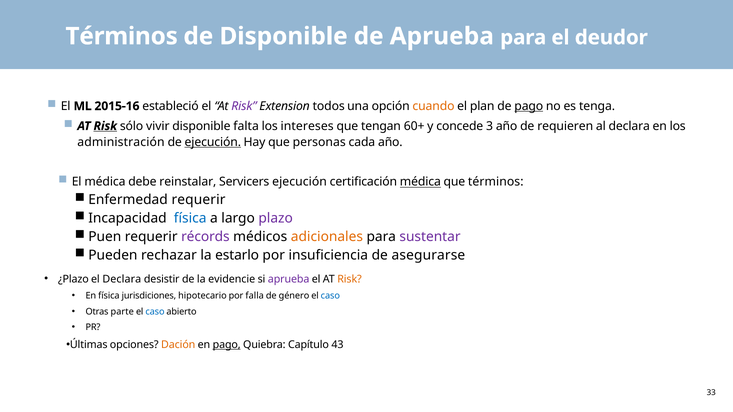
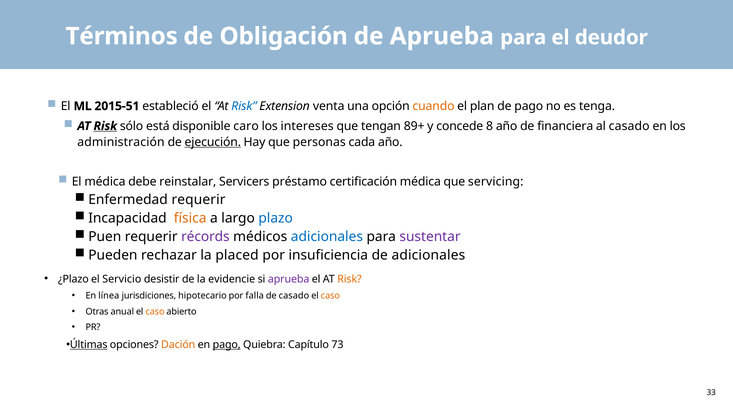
de Disponible: Disponible -> Obligación
2015-16: 2015-16 -> 2015-51
Risk at (244, 106) colour: purple -> blue
todos: todos -> venta
pago at (529, 106) underline: present -> none
vivir: vivir -> está
falta: falta -> caro
60+: 60+ -> 89+
3: 3 -> 8
requieren: requieren -> financiera
al declara: declara -> casado
Servicers ejecución: ejecución -> préstamo
médica at (420, 182) underline: present -> none
que términos: términos -> servicing
física at (190, 218) colour: blue -> orange
plazo colour: purple -> blue
adicionales at (327, 237) colour: orange -> blue
estarlo: estarlo -> placed
de asegurarse: asegurarse -> adicionales
el Declara: Declara -> Servicio
En física: física -> línea
de género: género -> casado
caso at (330, 296) colour: blue -> orange
parte: parte -> anual
caso at (155, 312) colour: blue -> orange
Últimas underline: none -> present
43: 43 -> 73
